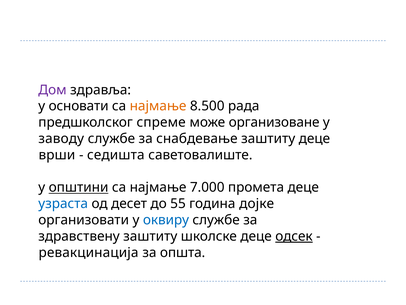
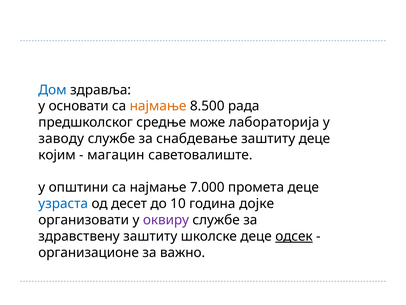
Дом colour: purple -> blue
спреме: спреме -> средње
организоване: организоване -> лабораторија
врши: врши -> којим
седишта: седишта -> магацин
општини underline: present -> none
55: 55 -> 10
оквиру colour: blue -> purple
ревакцинација: ревакцинација -> организационе
општа: општа -> важно
